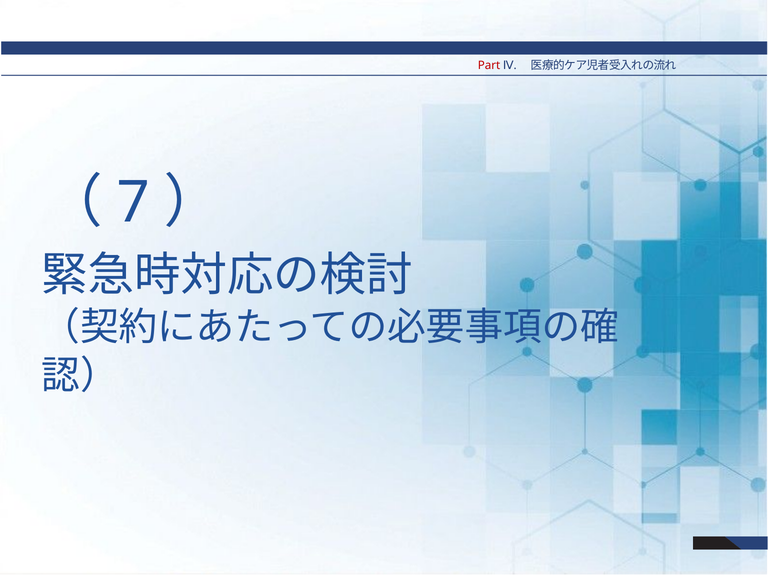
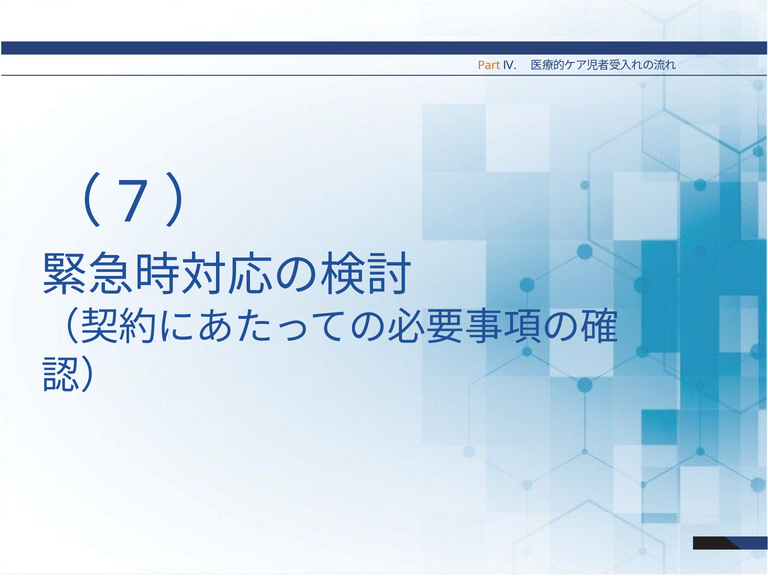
Part colour: red -> orange
